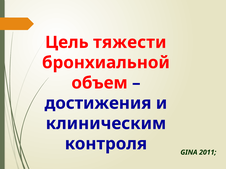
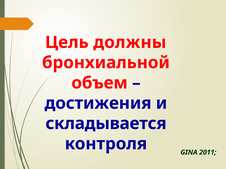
тяжести: тяжести -> должны
клиническим: клиническим -> складывается
